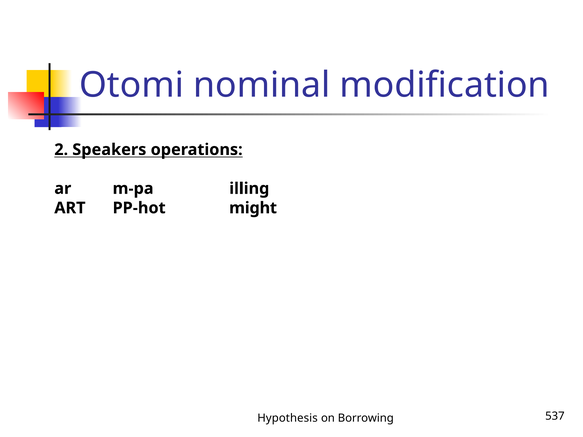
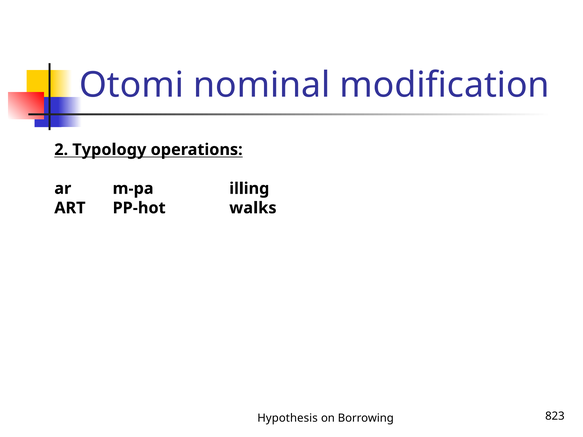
Speakers: Speakers -> Typology
might: might -> walks
537: 537 -> 823
